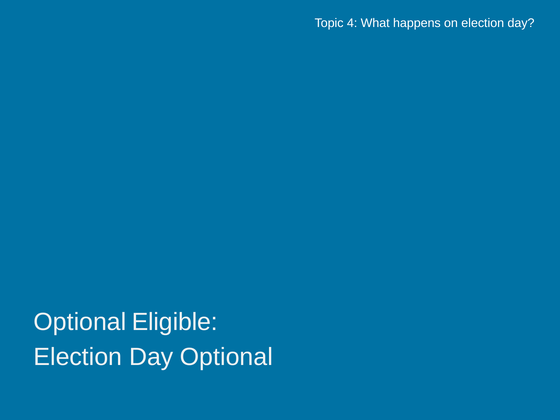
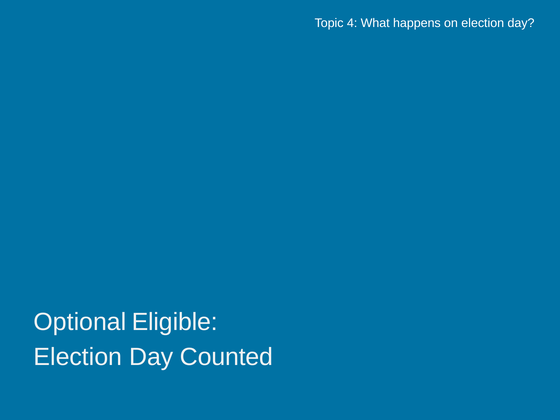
Day Optional: Optional -> Counted
